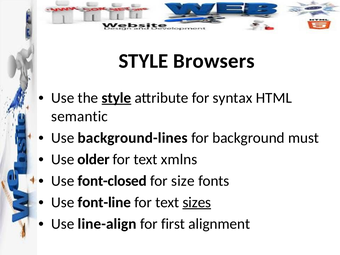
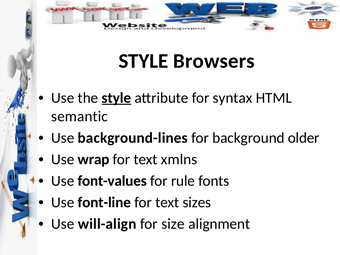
must: must -> older
older: older -> wrap
font-closed: font-closed -> font-values
size: size -> rule
sizes underline: present -> none
line-align: line-align -> will-align
first: first -> size
